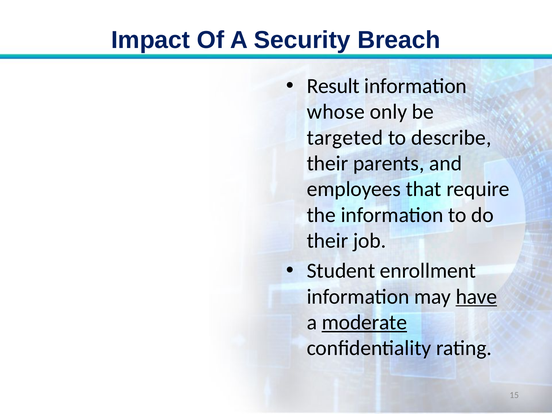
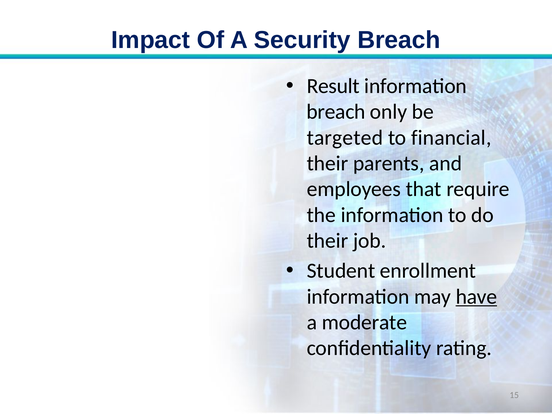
whose at (336, 112): whose -> breach
describe: describe -> financial
moderate underline: present -> none
